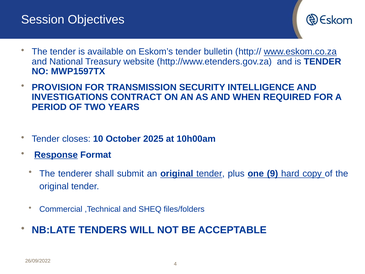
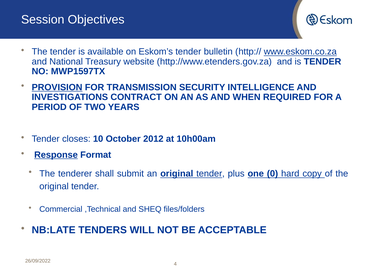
PROVISION underline: none -> present
2025: 2025 -> 2012
9: 9 -> 0
